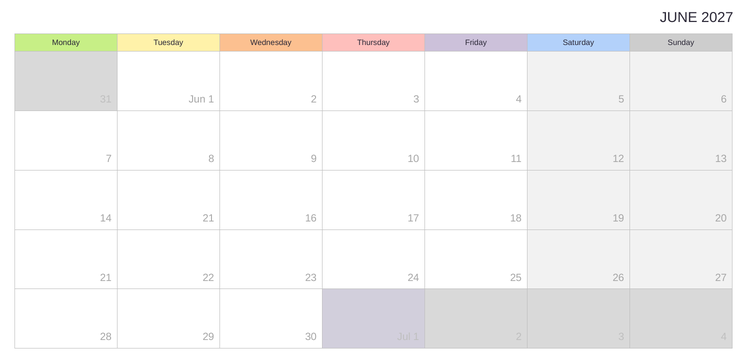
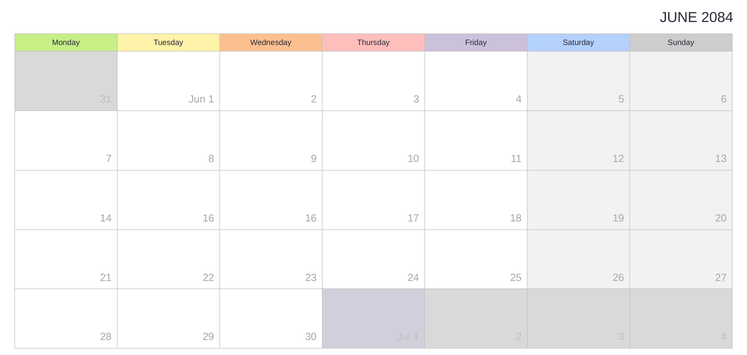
2027: 2027 -> 2084
14 21: 21 -> 16
